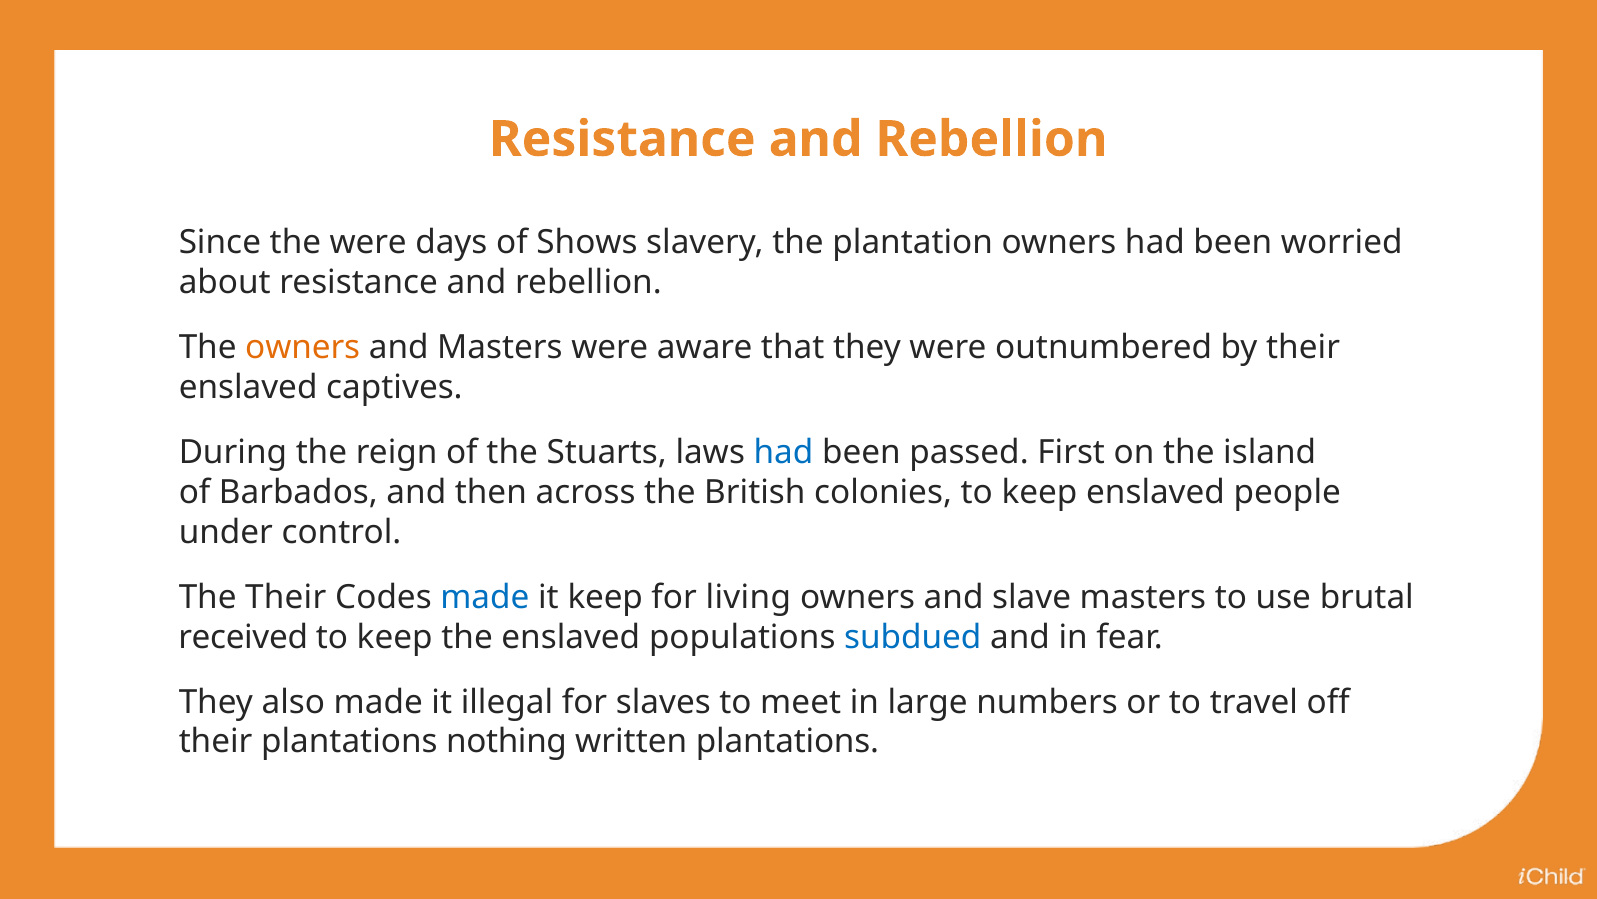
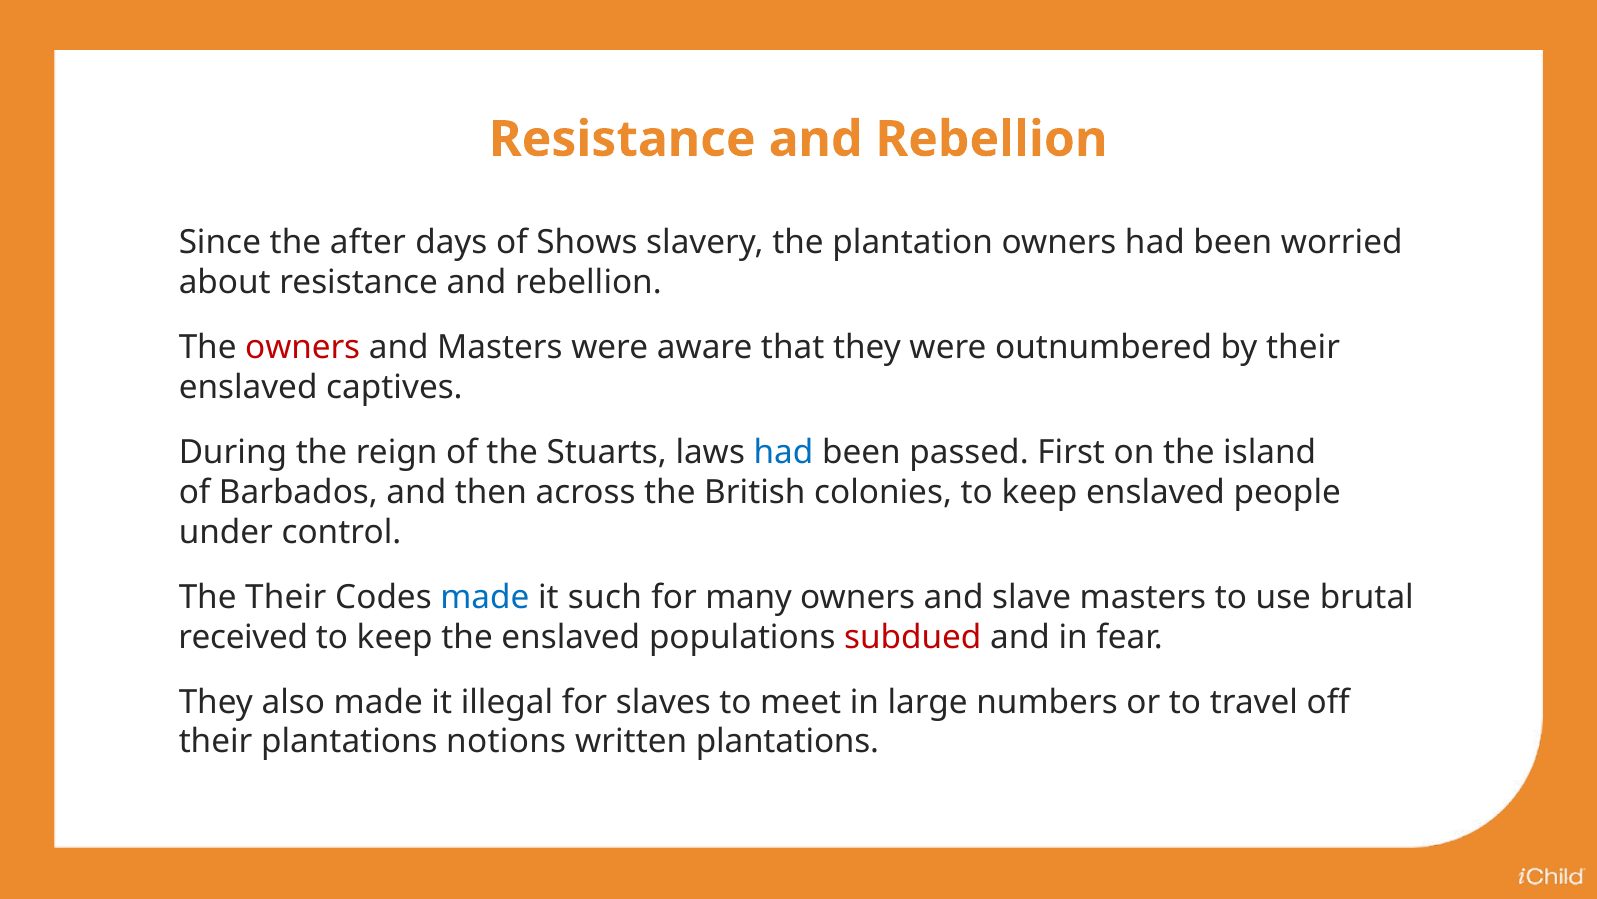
the were: were -> after
owners at (303, 347) colour: orange -> red
it keep: keep -> such
living: living -> many
subdued colour: blue -> red
nothing: nothing -> notions
